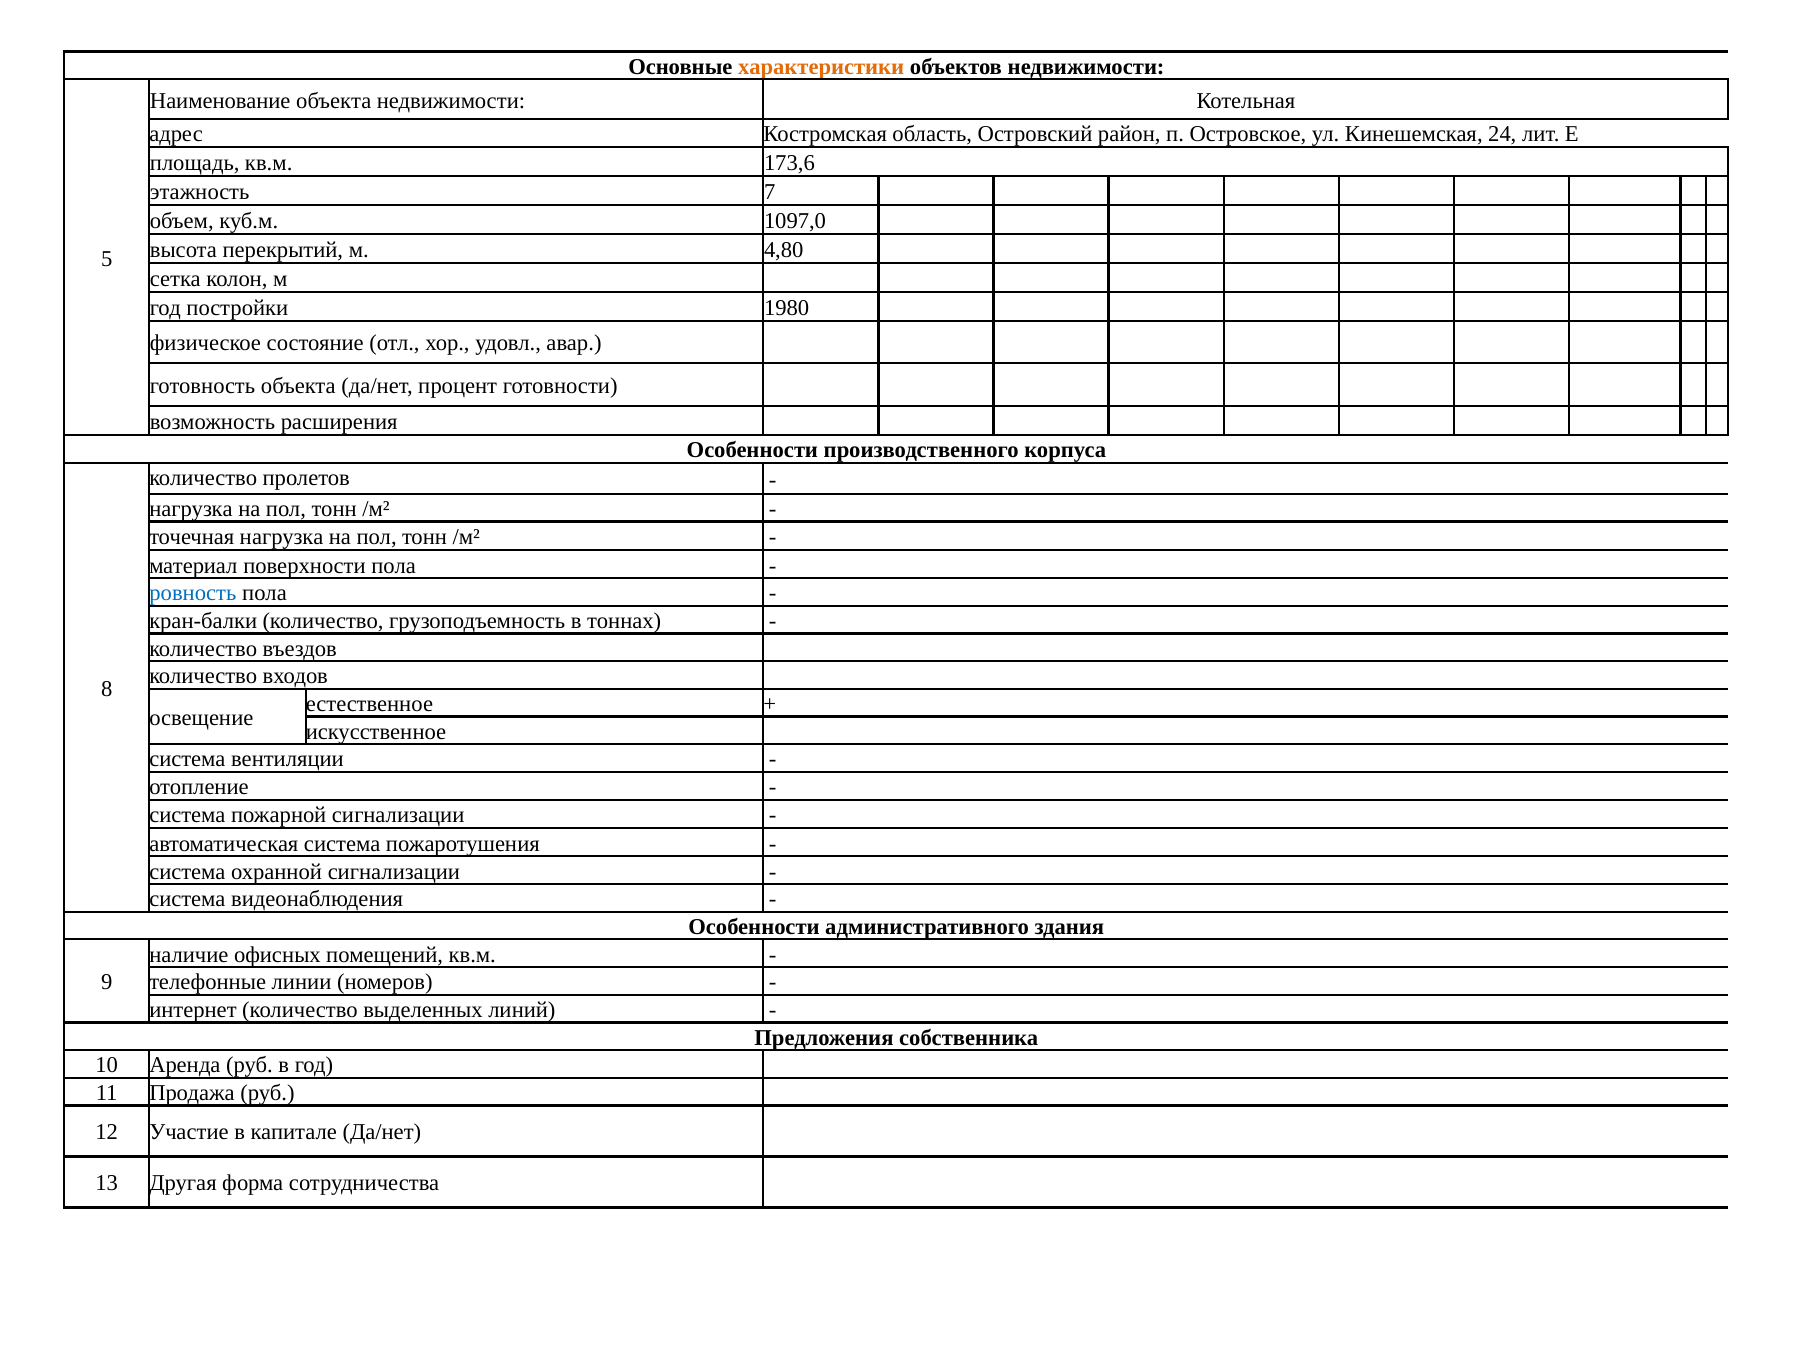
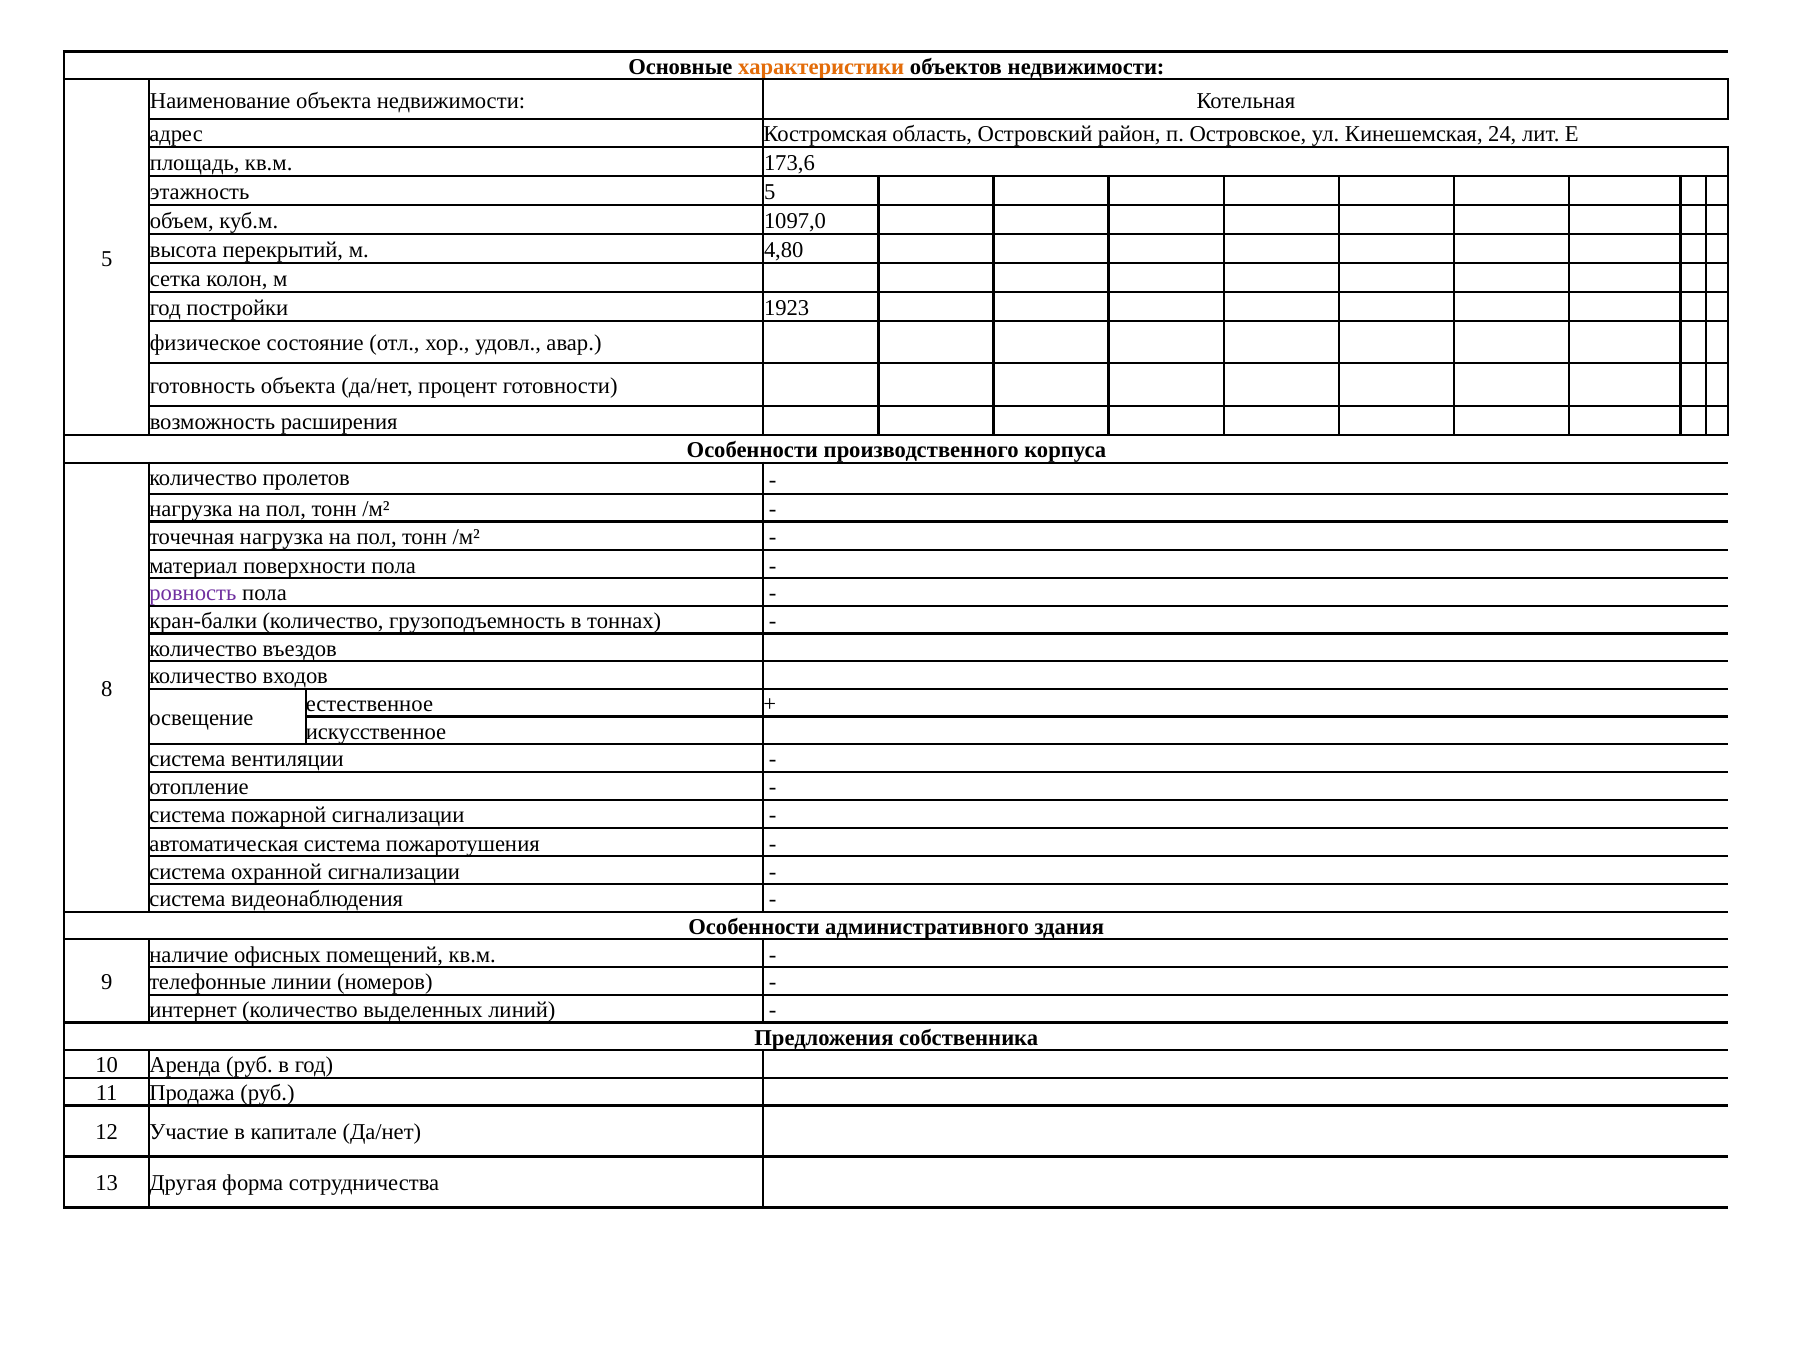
этажность 7: 7 -> 5
1980: 1980 -> 1923
ровность colour: blue -> purple
